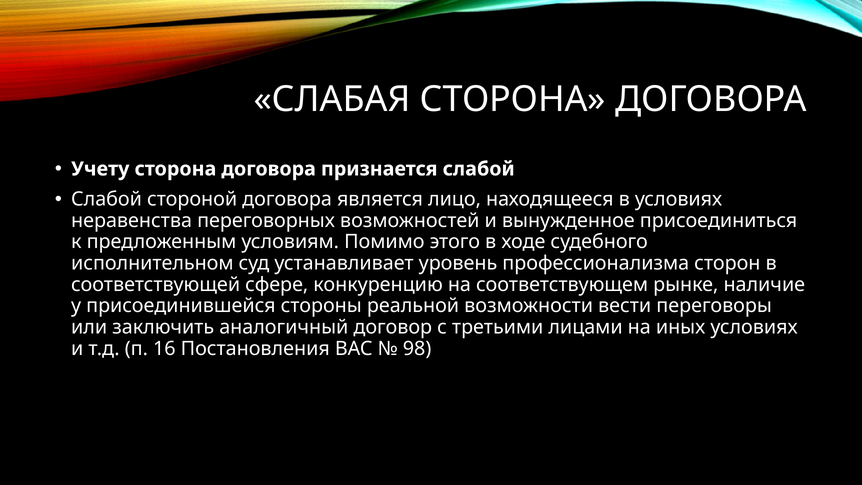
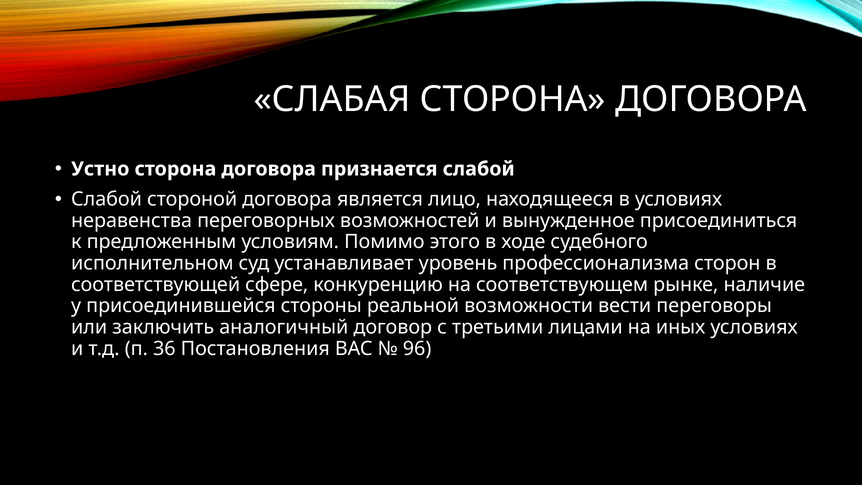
Учету: Учету -> Устно
16: 16 -> 36
98: 98 -> 96
